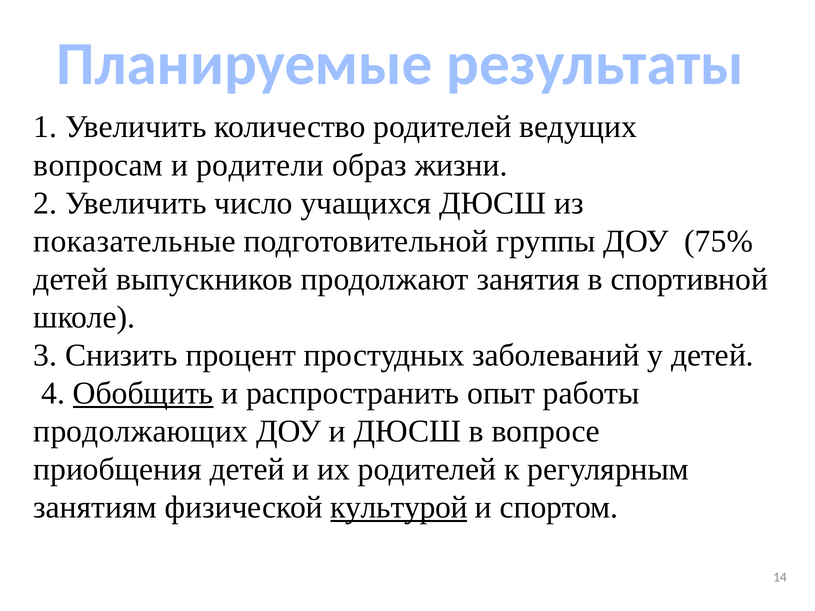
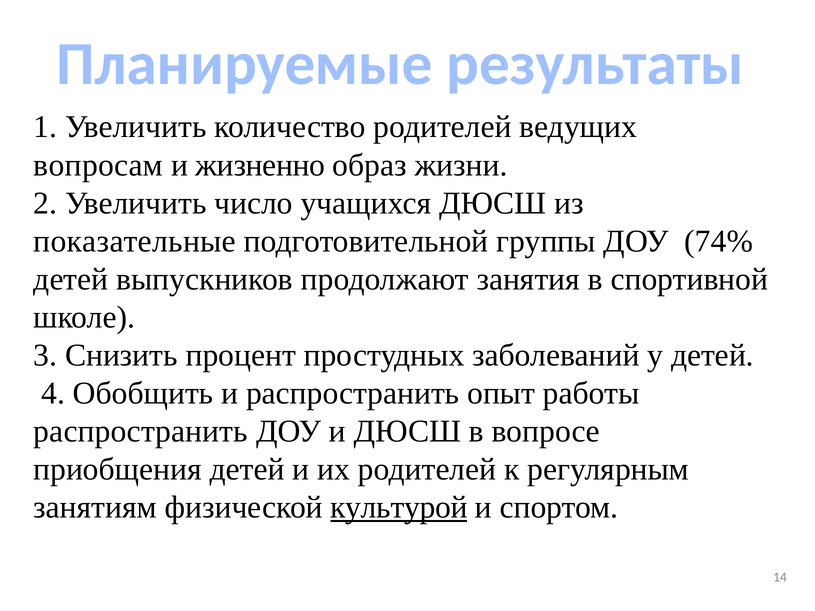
родители: родители -> жизненно
75%: 75% -> 74%
Обобщить underline: present -> none
продолжающих at (141, 432): продолжающих -> распространить
